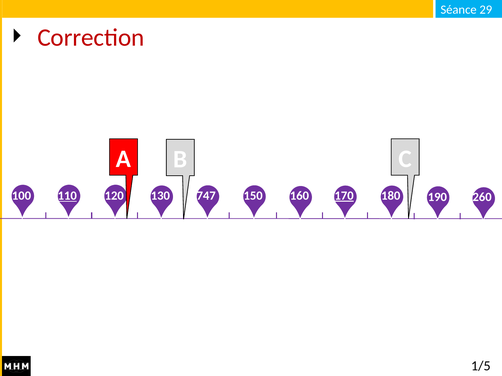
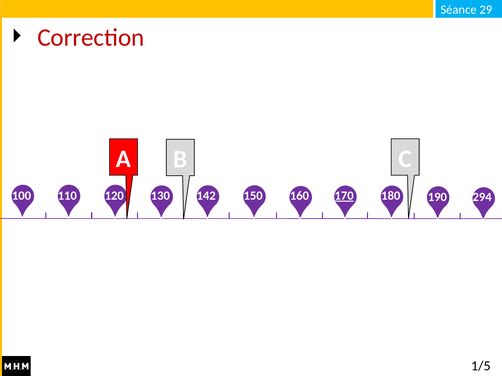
110 underline: present -> none
747: 747 -> 142
260: 260 -> 294
